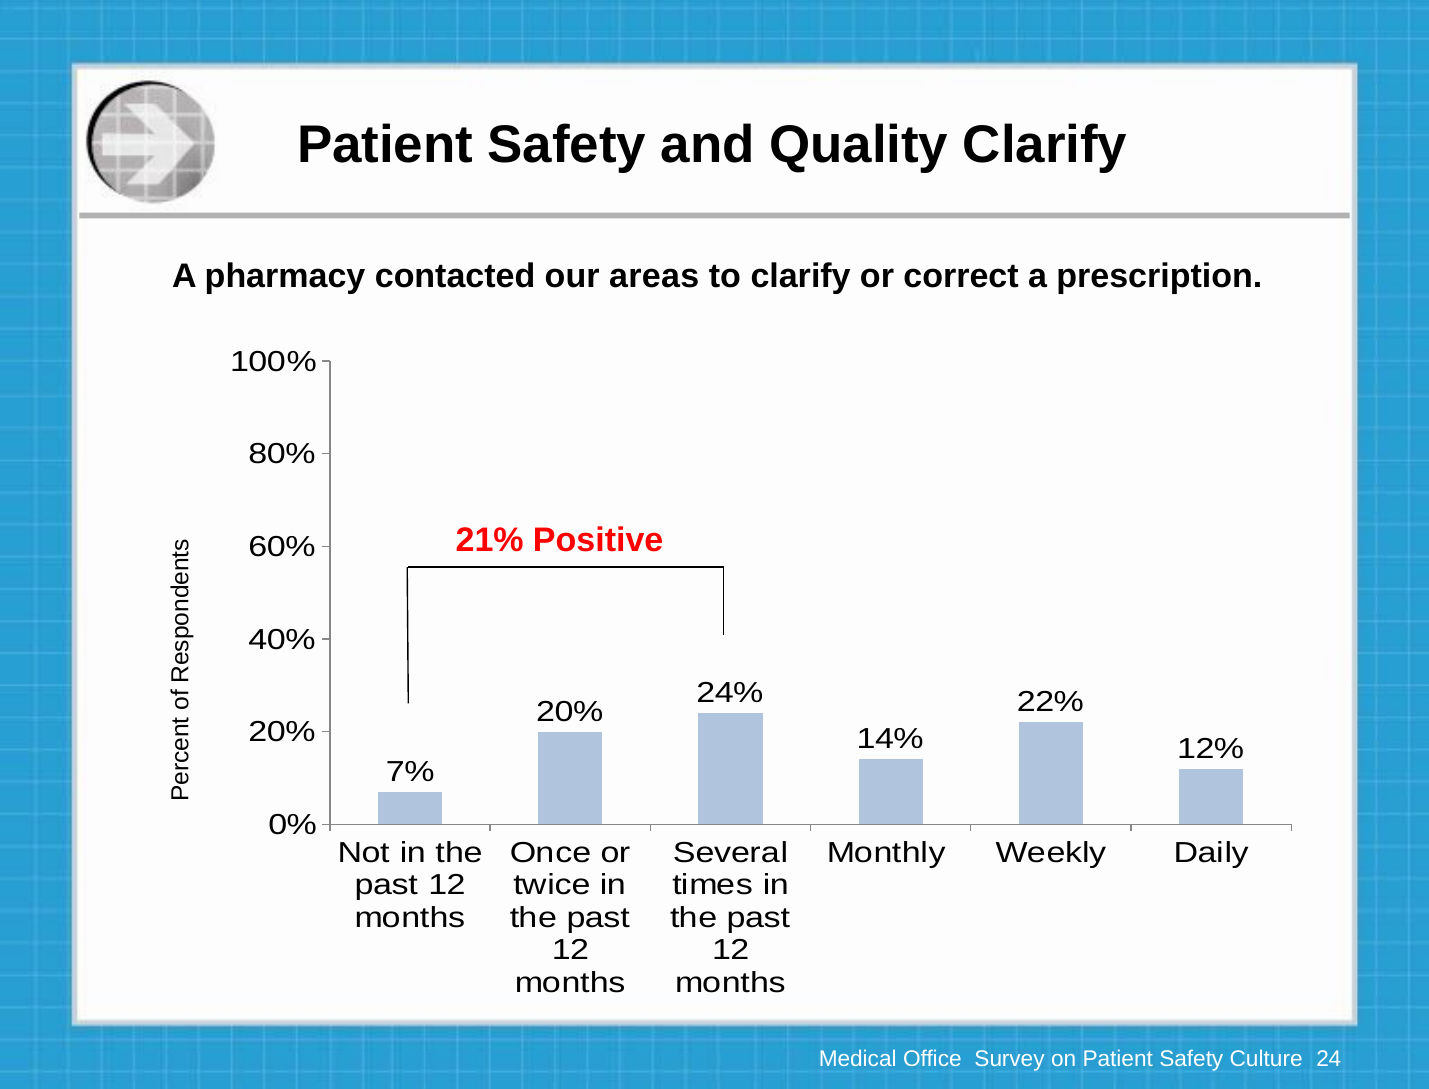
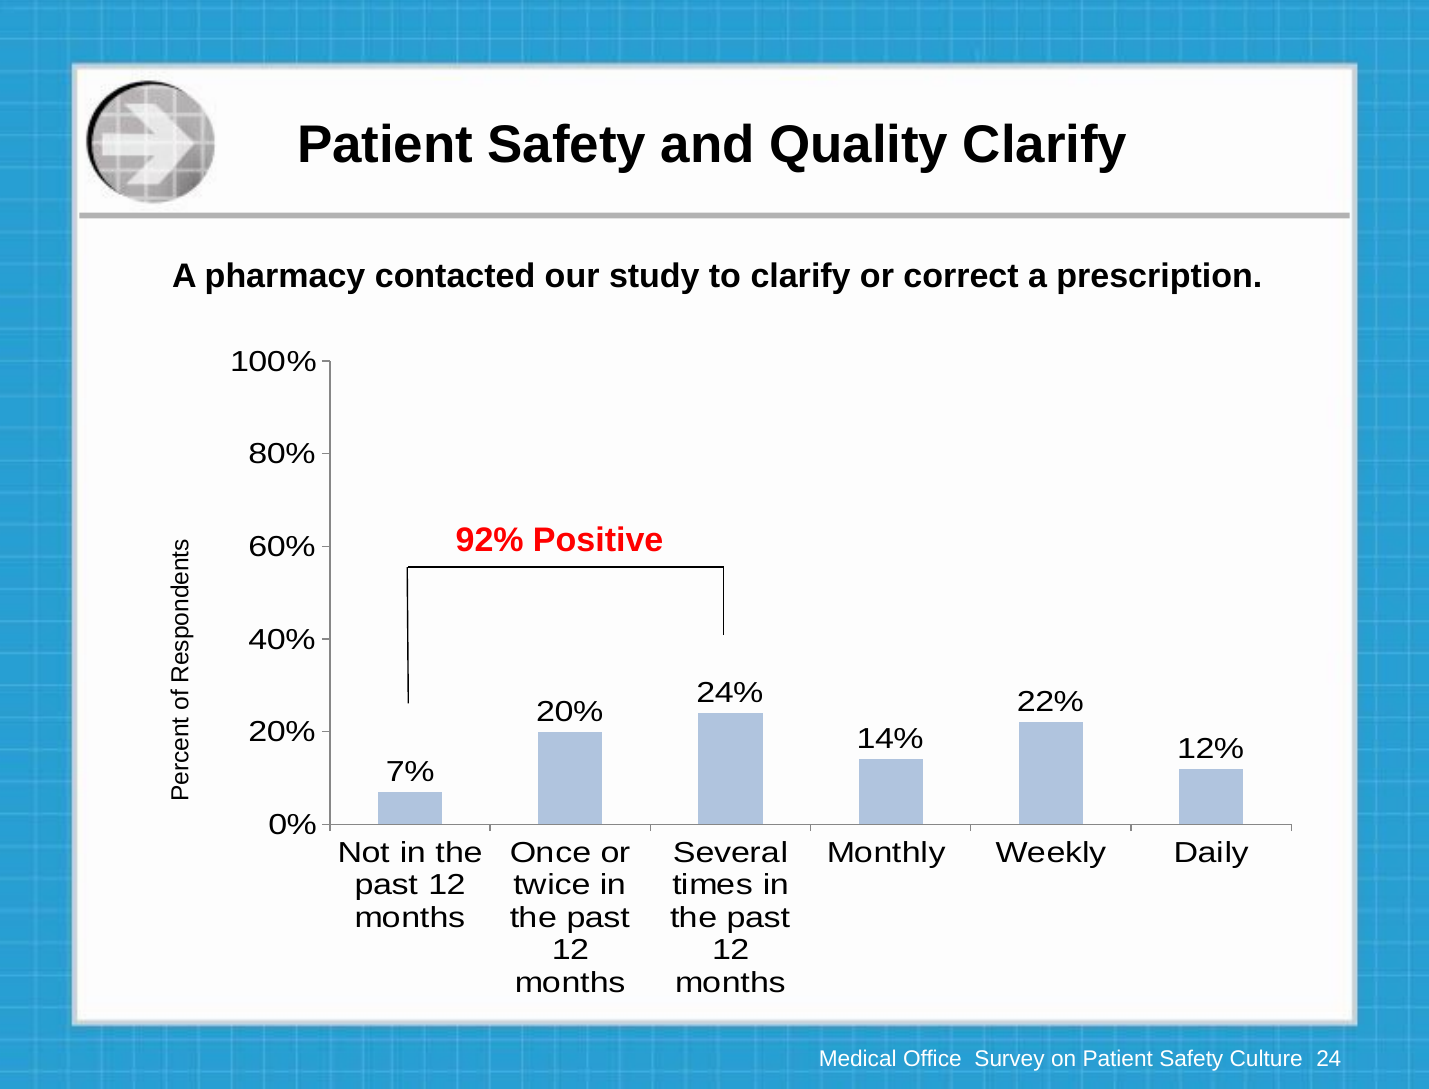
areas: areas -> study
21%: 21% -> 92%
